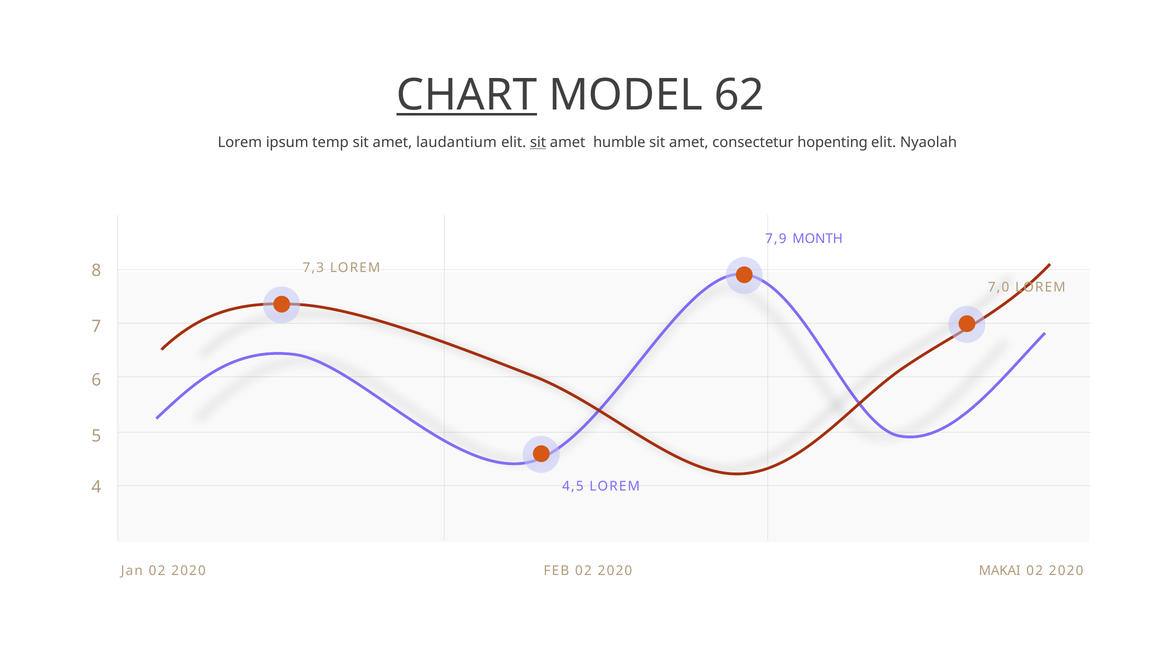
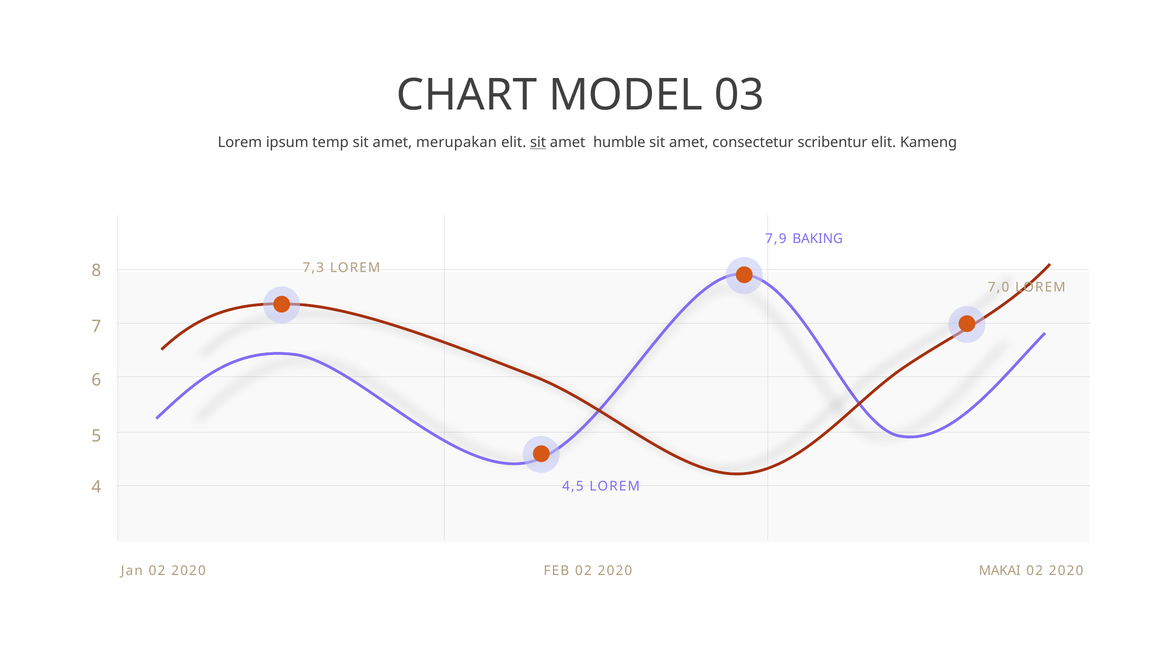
CHART underline: present -> none
62: 62 -> 03
laudantium: laudantium -> merupakan
hopenting: hopenting -> scribentur
Nyaolah: Nyaolah -> Kameng
MONTH: MONTH -> BAKING
